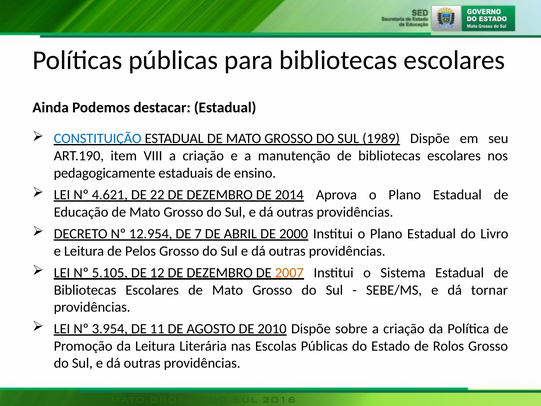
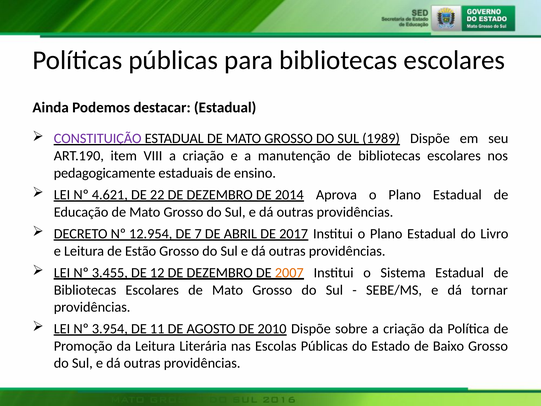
CONSTITUIÇÃO colour: blue -> purple
2000: 2000 -> 2017
Pelos: Pelos -> Estão
5.105: 5.105 -> 3.455
Rolos: Rolos -> Baixo
